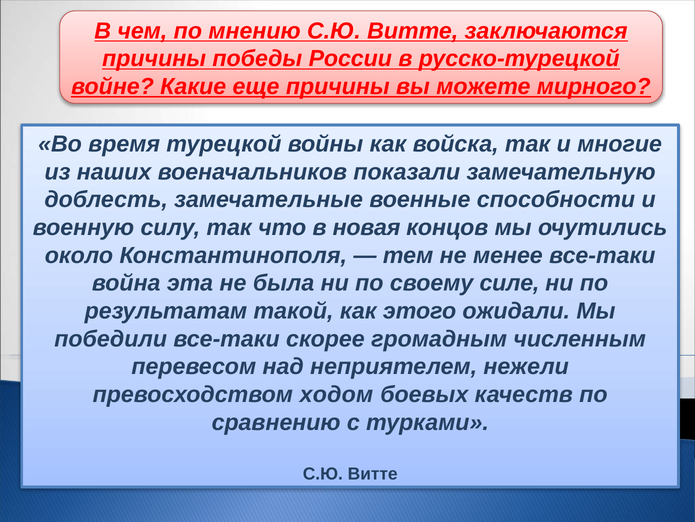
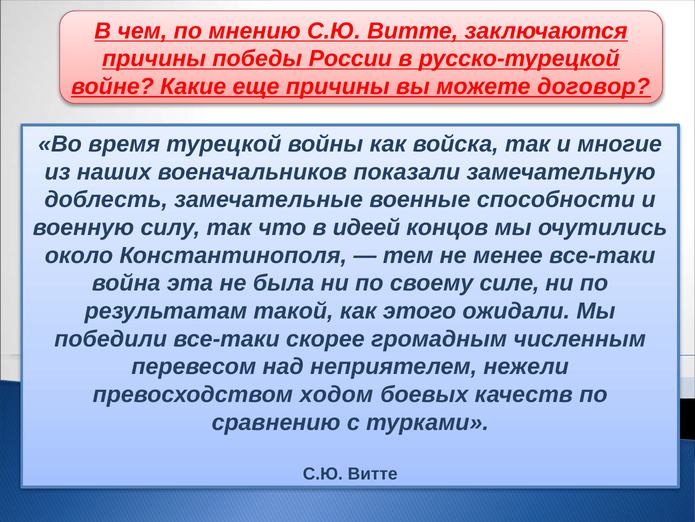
мирного: мирного -> договор
новая: новая -> идеей
